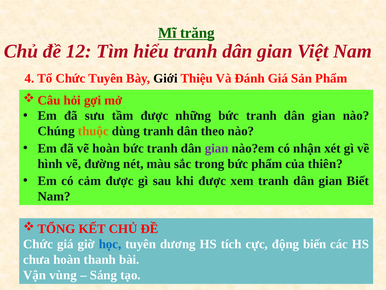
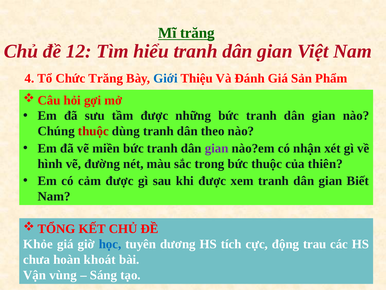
Chức Tuyên: Tuyên -> Trăng
Giới colour: black -> blue
thuộc at (93, 131) colour: orange -> red
vẽ hoàn: hoàn -> miền
bức phẩm: phẩm -> thuộc
Chức at (38, 244): Chức -> Khỏe
biến: biến -> trau
thanh: thanh -> khoát
